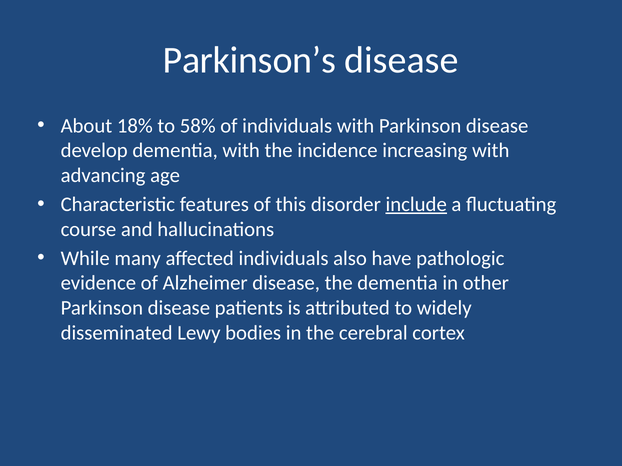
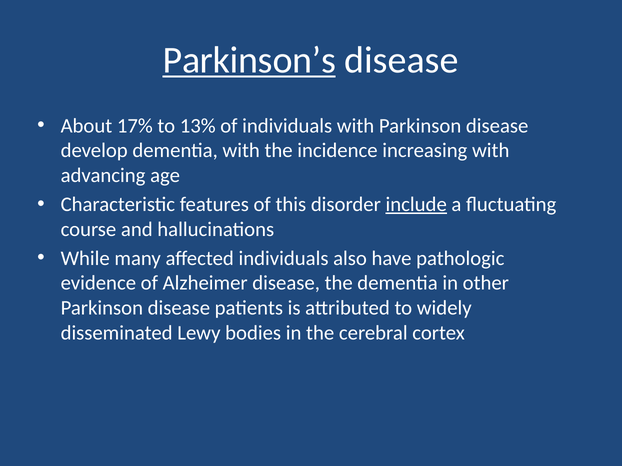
Parkinson’s underline: none -> present
18%: 18% -> 17%
58%: 58% -> 13%
